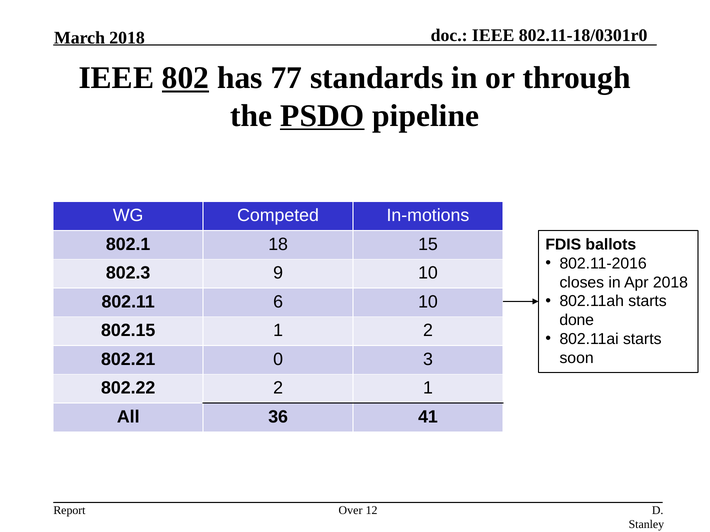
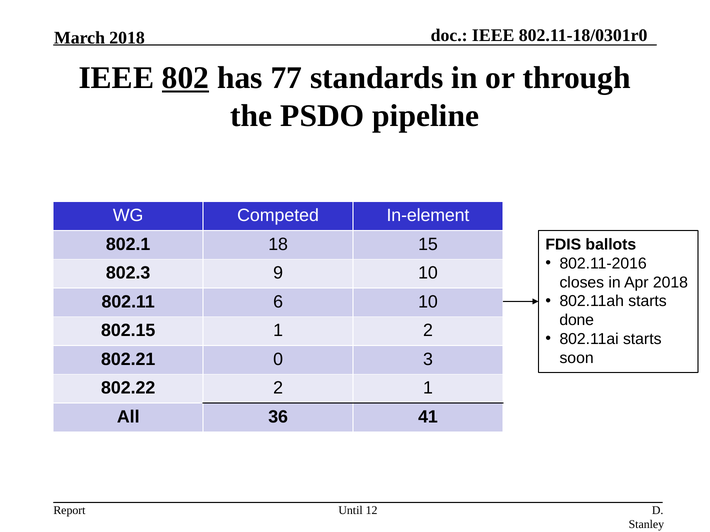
PSDO underline: present -> none
In-motions: In-motions -> In-element
Over: Over -> Until
